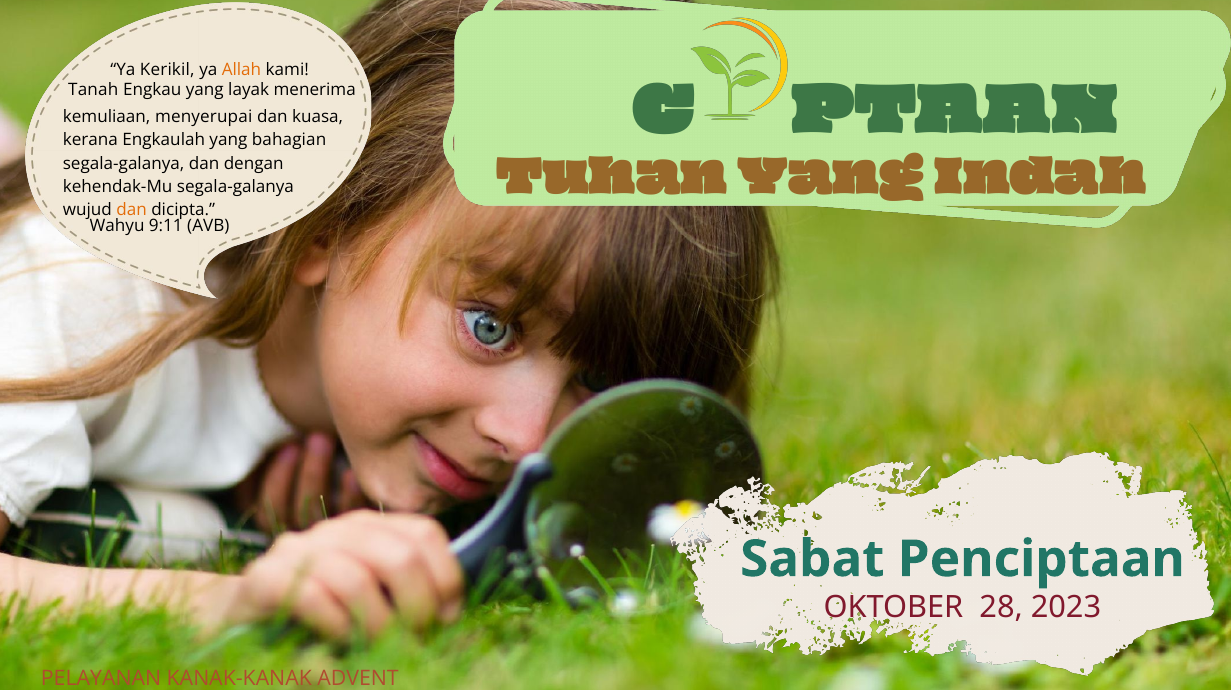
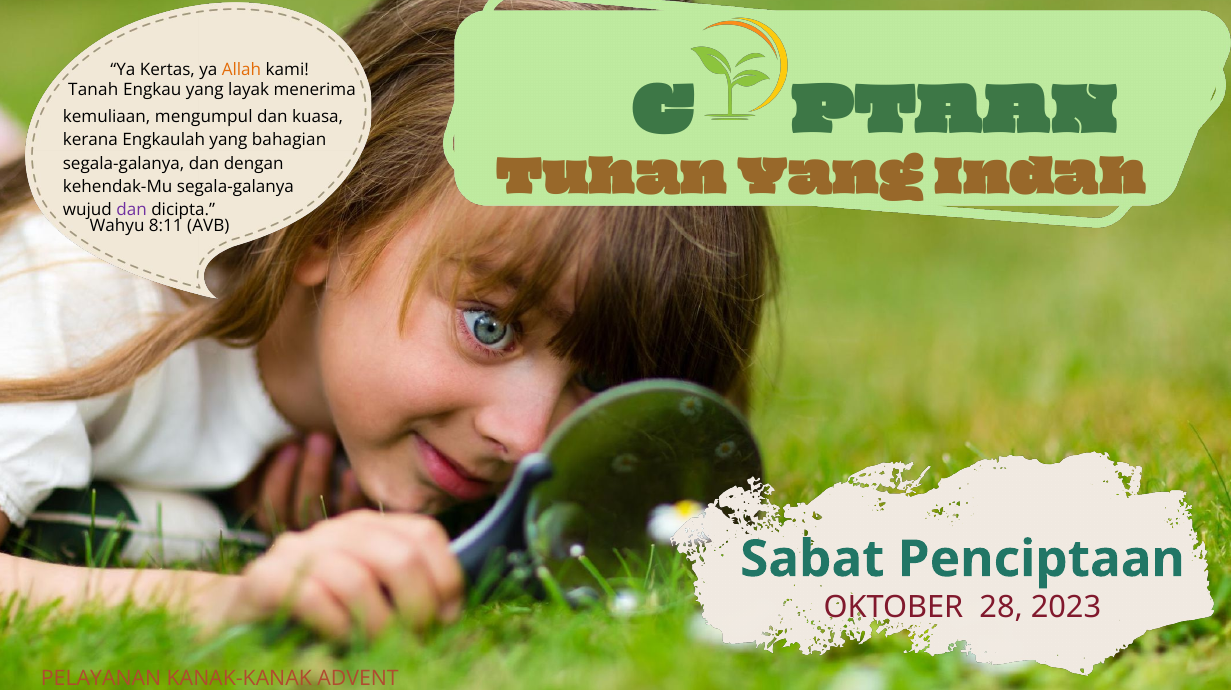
Kerikil: Kerikil -> Kertas
menyerupai: menyerupai -> mengumpul
dan at (132, 210) colour: orange -> purple
9:11: 9:11 -> 8:11
